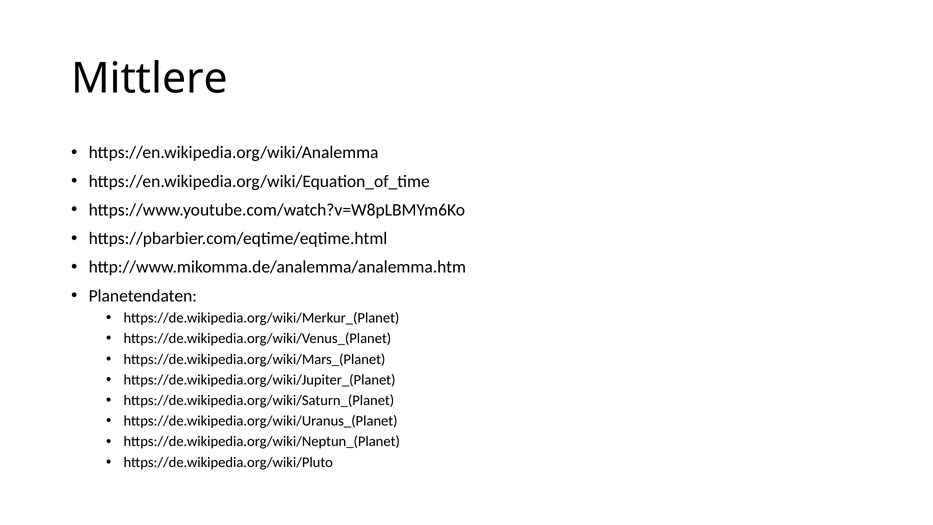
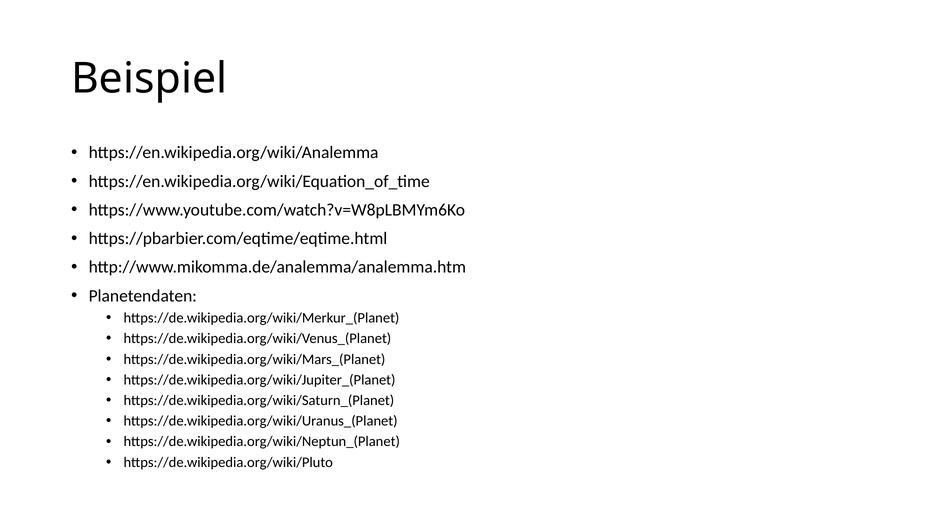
Mittlere: Mittlere -> Beispiel
